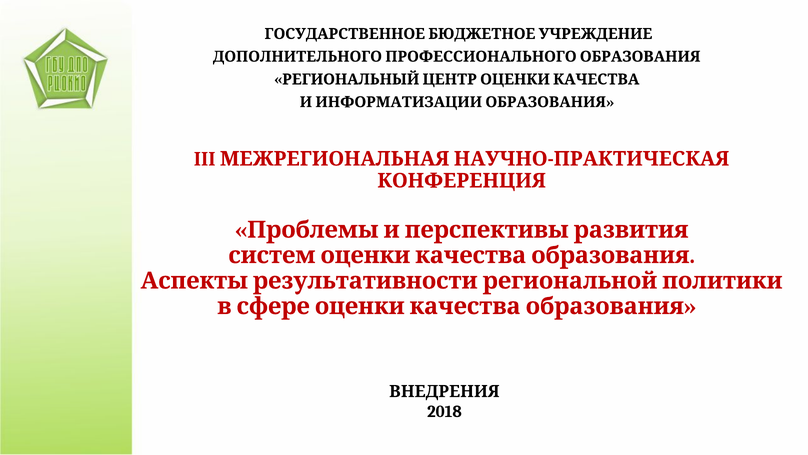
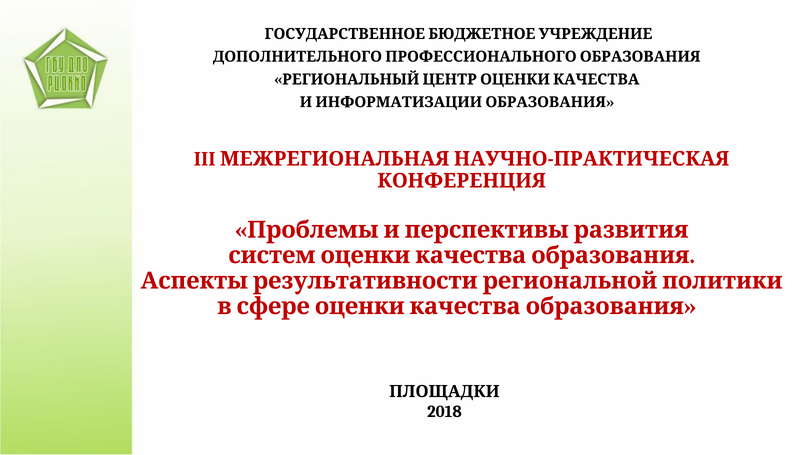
ВНЕДРЕНИЯ: ВНЕДРЕНИЯ -> ПЛОЩАДКИ
